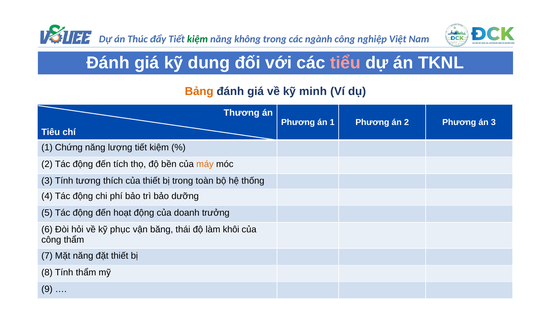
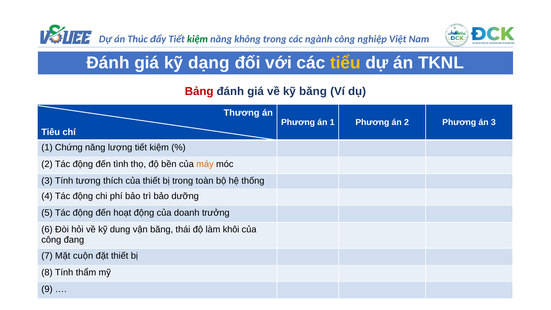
dung: dung -> dạng
tiểu colour: pink -> yellow
Bảng colour: orange -> red
kỹ minh: minh -> băng
tích: tích -> tình
phục: phục -> dung
công thẩm: thẩm -> đang
Mặt năng: năng -> cuộn
